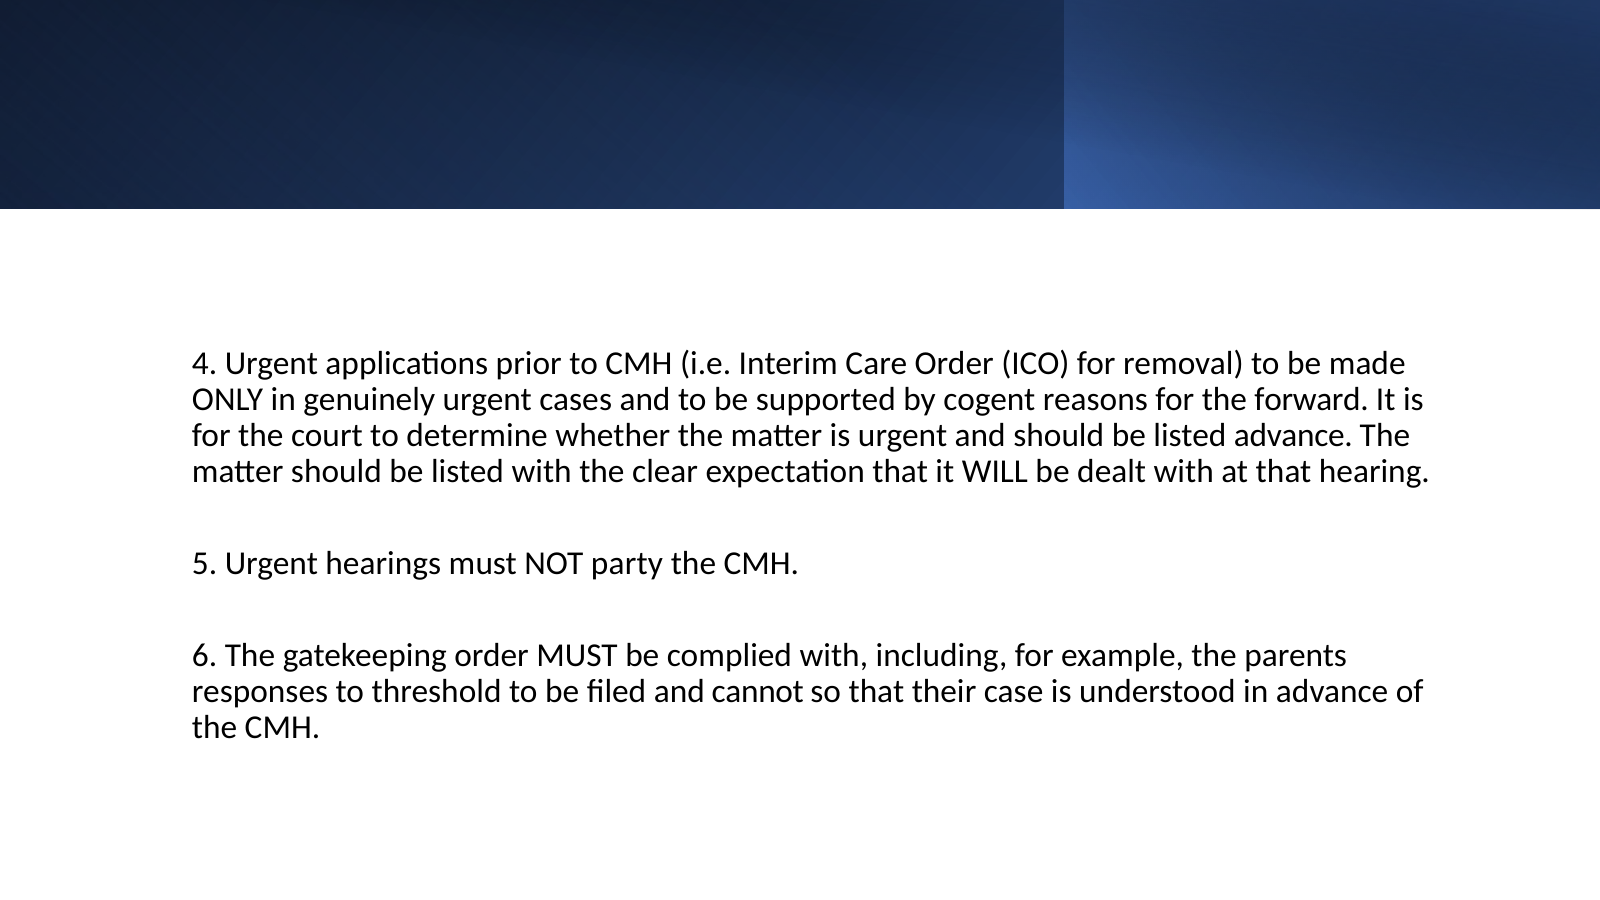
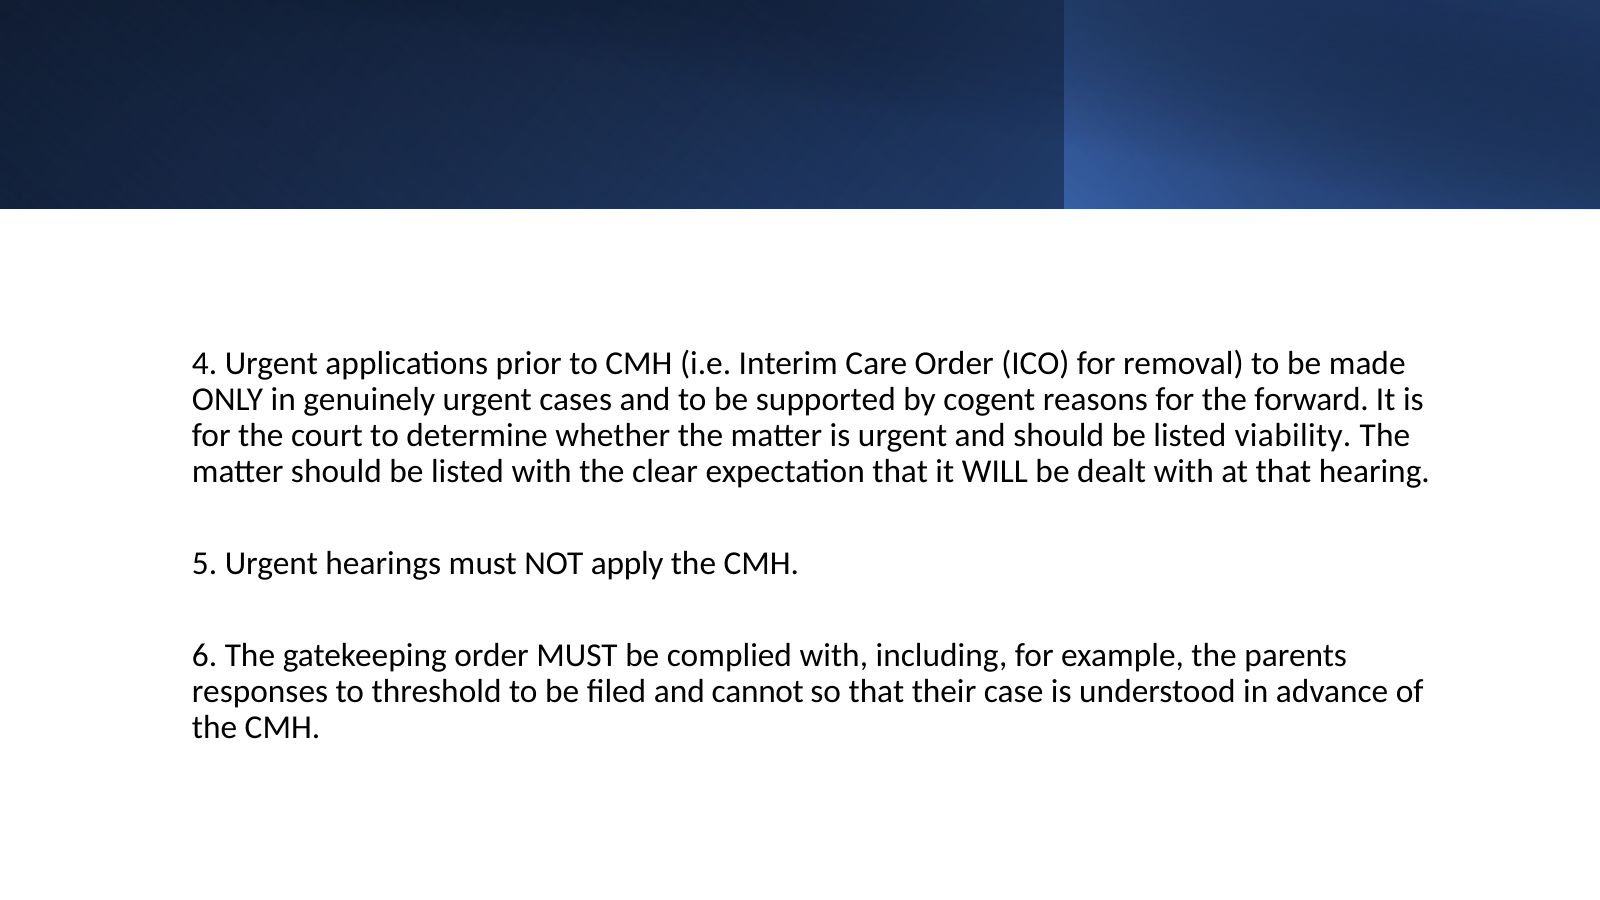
listed advance: advance -> viability
party: party -> apply
